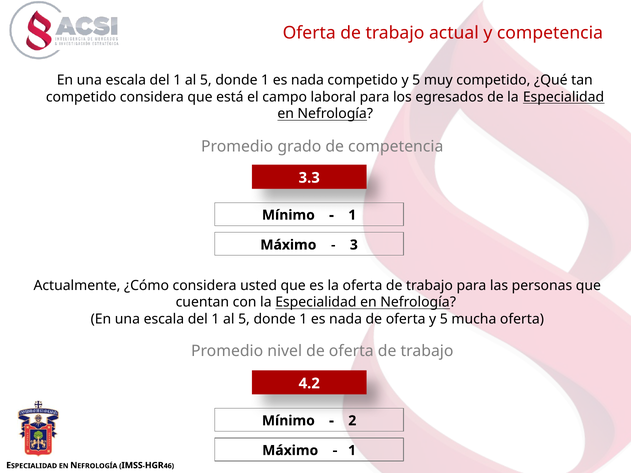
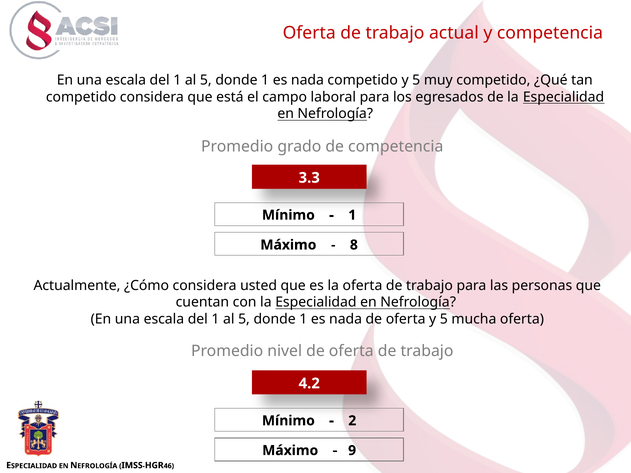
3: 3 -> 8
1 at (352, 451): 1 -> 9
